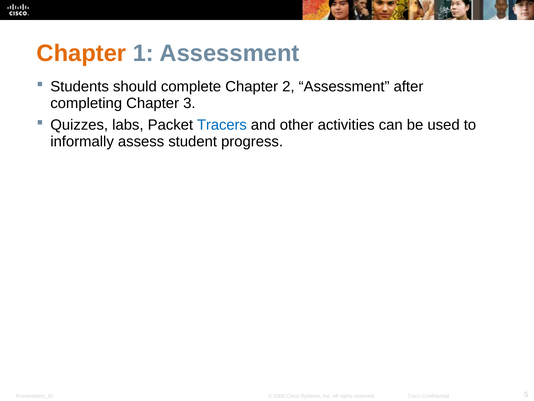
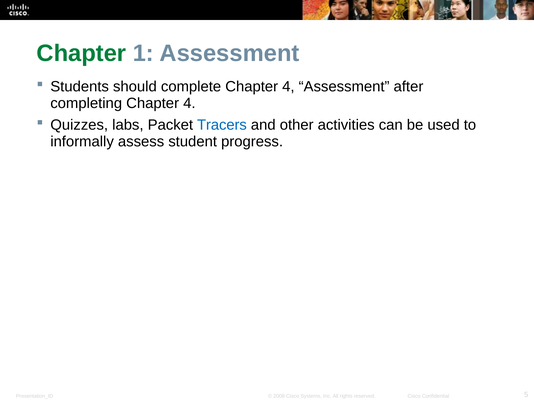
Chapter at (81, 53) colour: orange -> green
complete Chapter 2: 2 -> 4
completing Chapter 3: 3 -> 4
